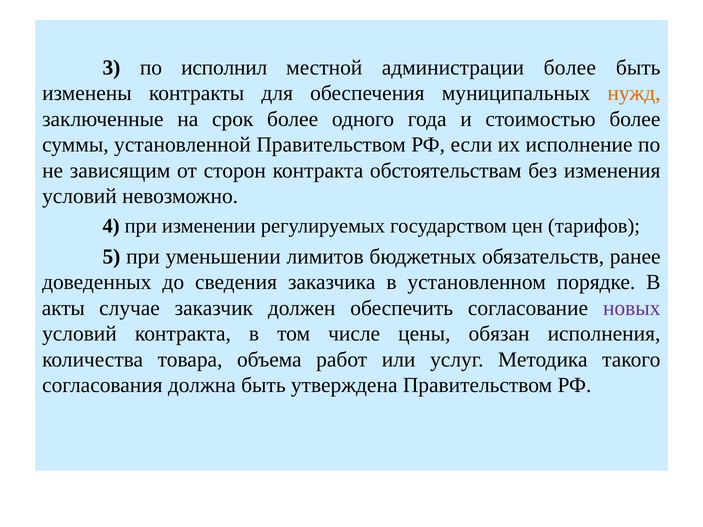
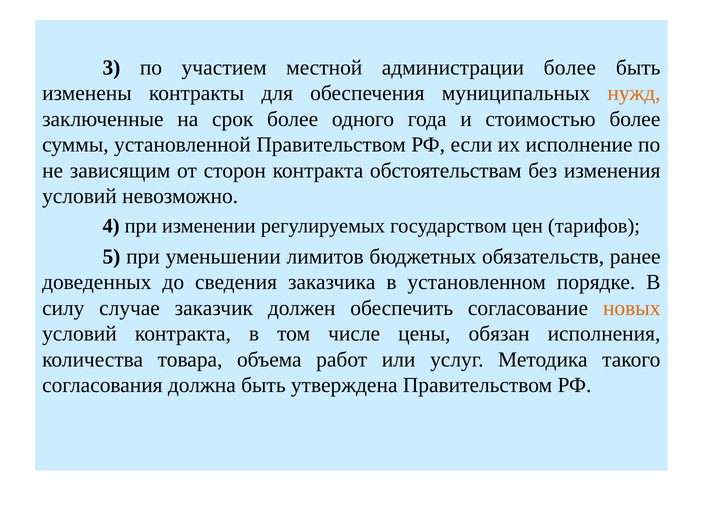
исполнил: исполнил -> участием
акты: акты -> силу
новых colour: purple -> orange
